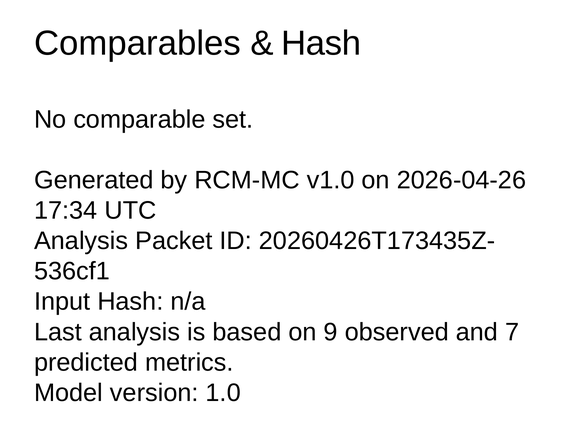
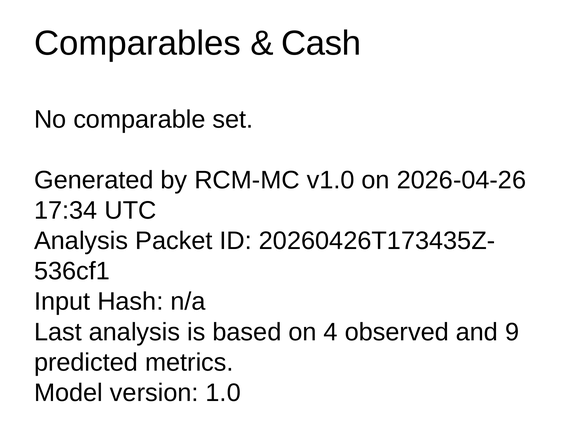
Hash at (321, 43): Hash -> Cash
9: 9 -> 4
7: 7 -> 9
